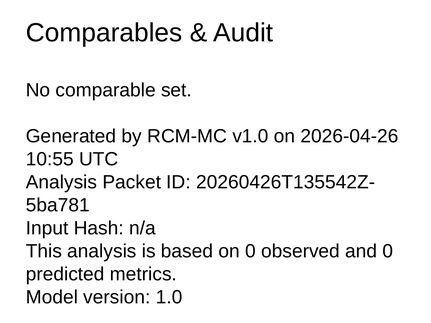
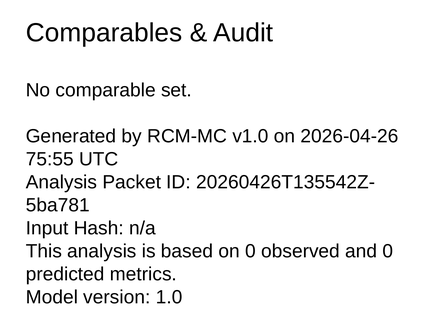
10:55: 10:55 -> 75:55
